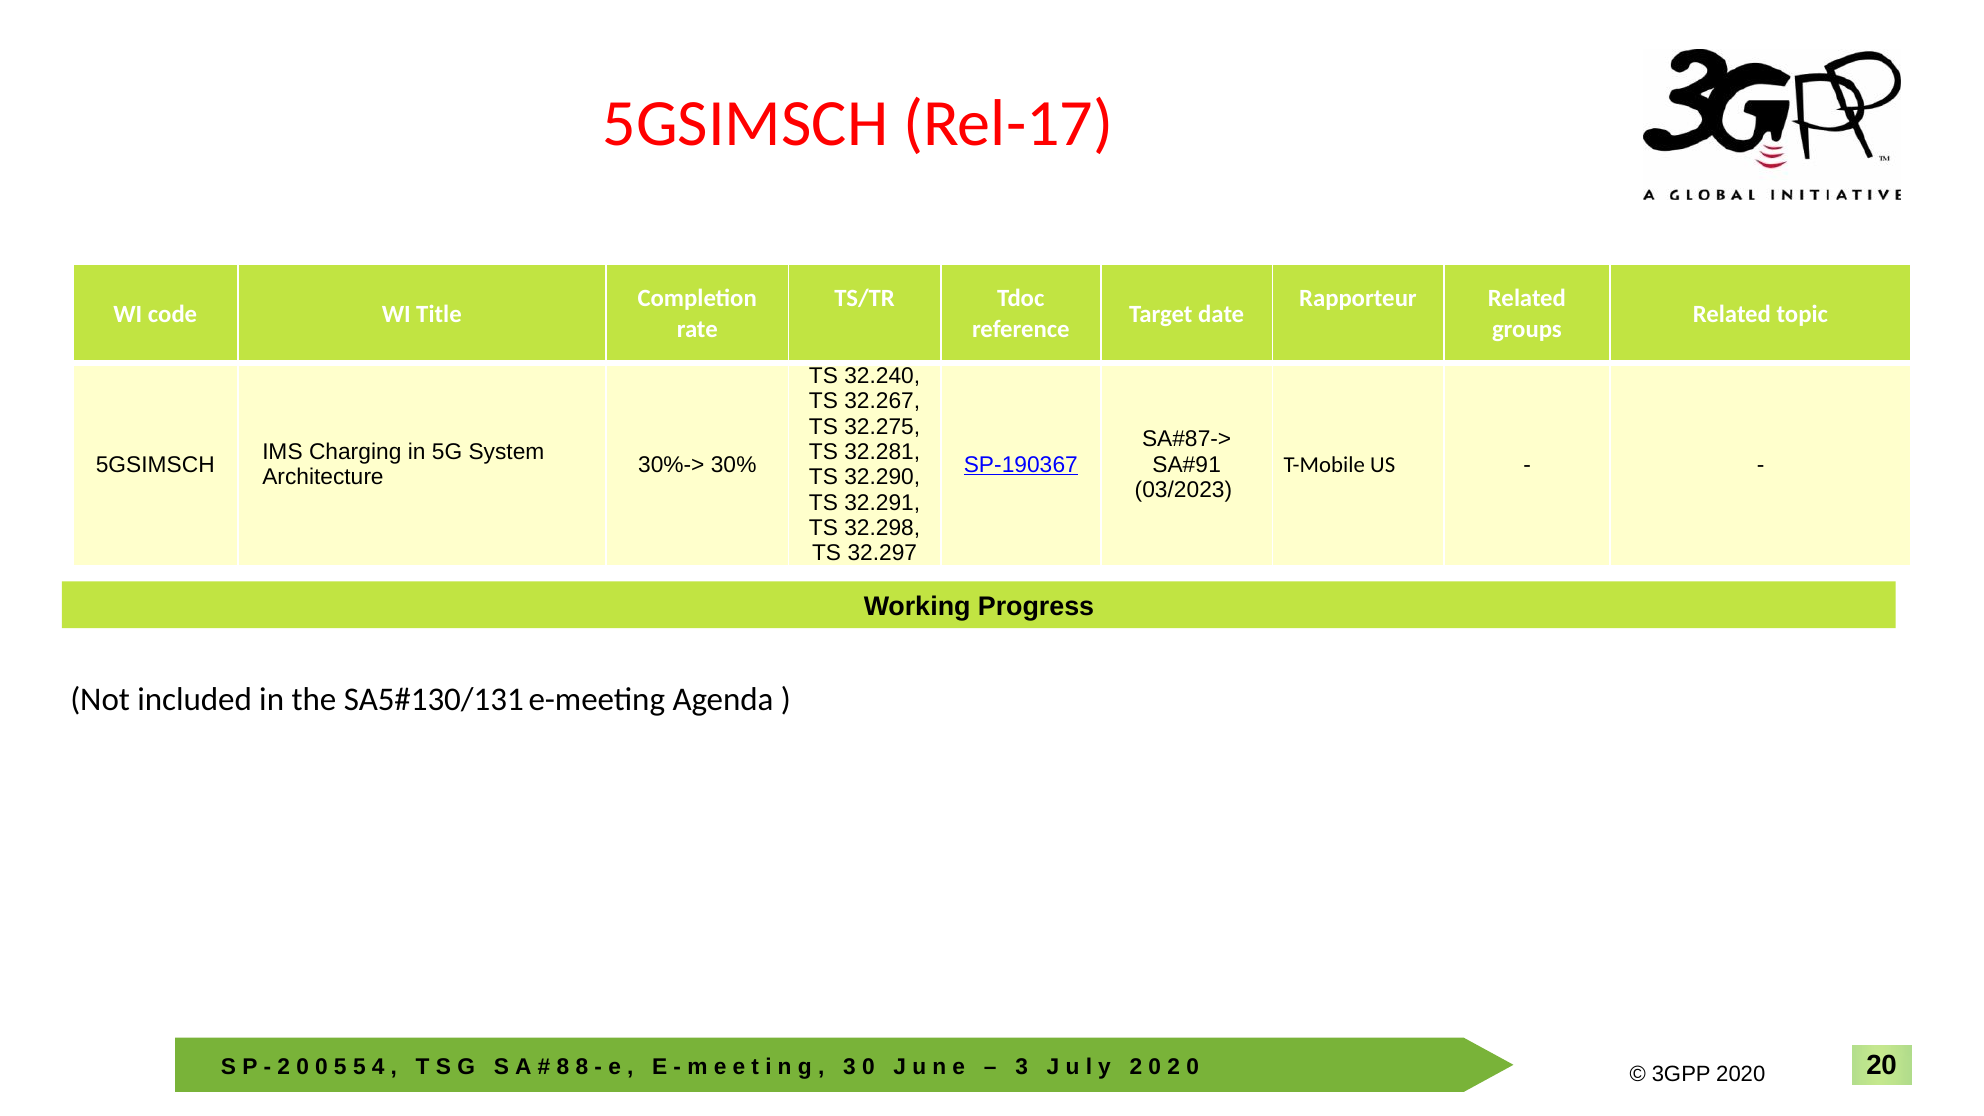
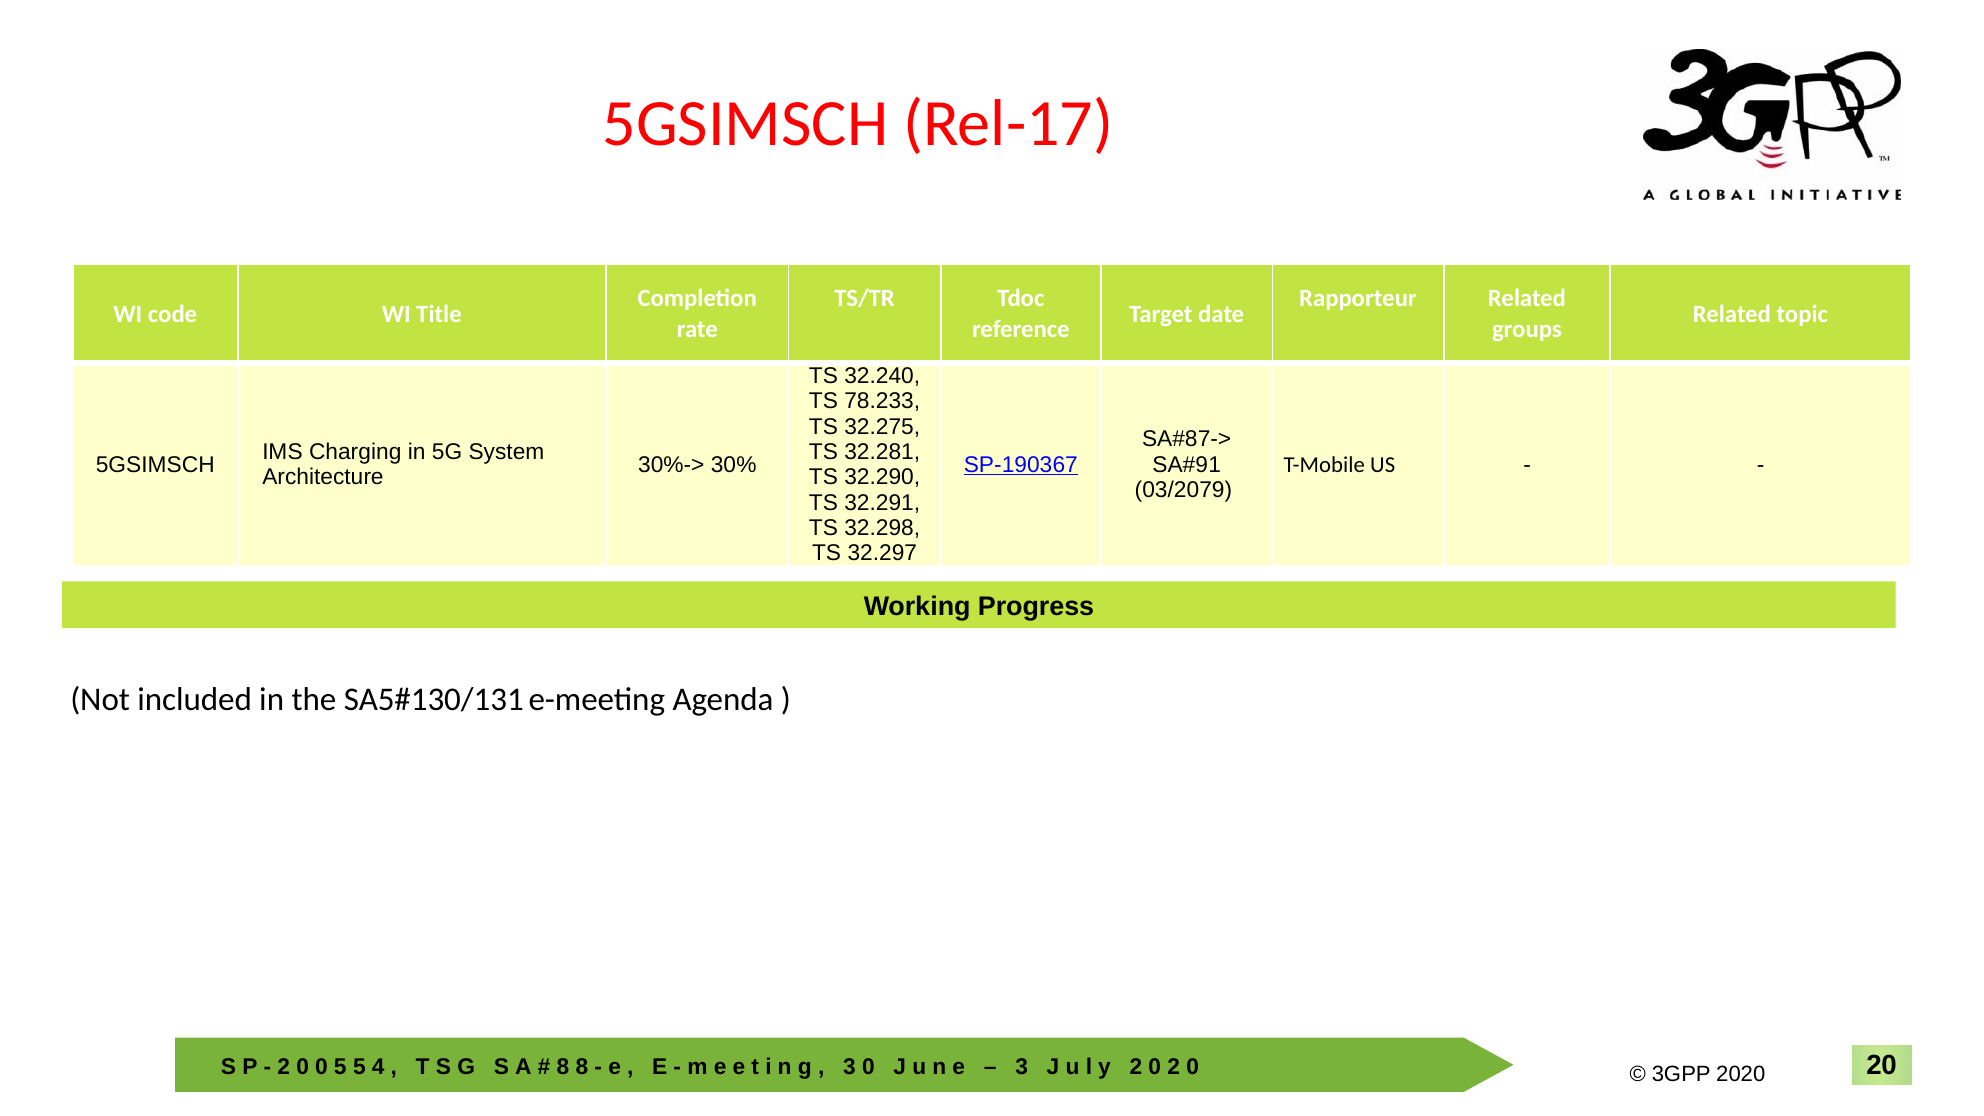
32.267: 32.267 -> 78.233
03/2023: 03/2023 -> 03/2079
